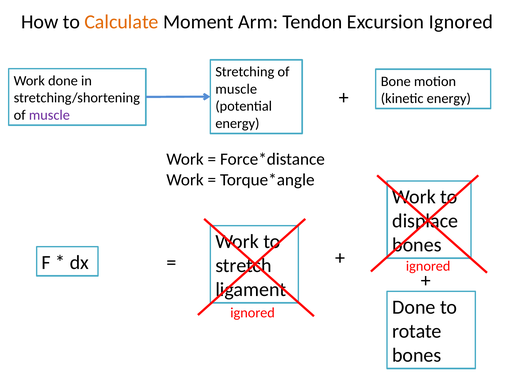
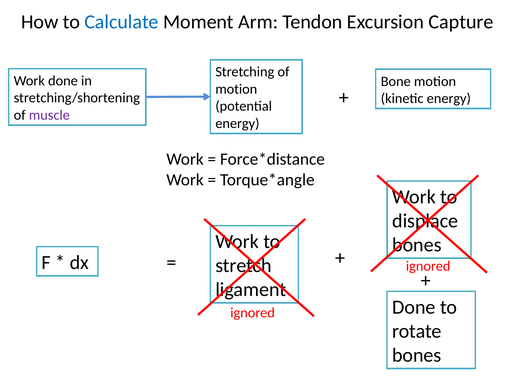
Calculate colour: orange -> blue
Excursion Ignored: Ignored -> Capture
muscle at (236, 89): muscle -> motion
